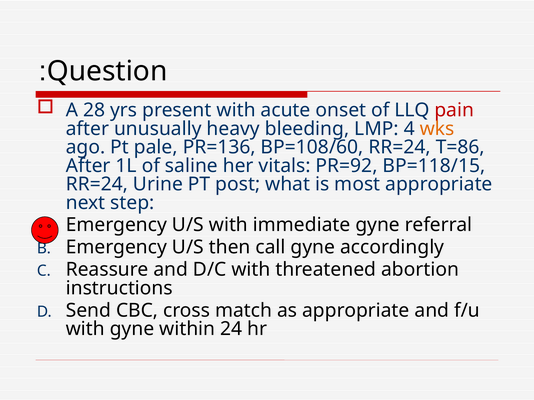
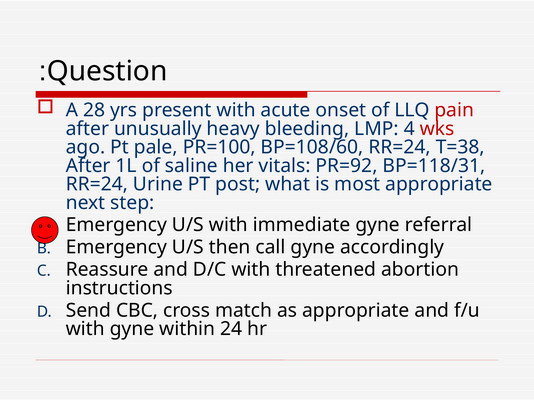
wks colour: orange -> red
PR=136: PR=136 -> PR=100
T=86: T=86 -> T=38
BP=118/15: BP=118/15 -> BP=118/31
